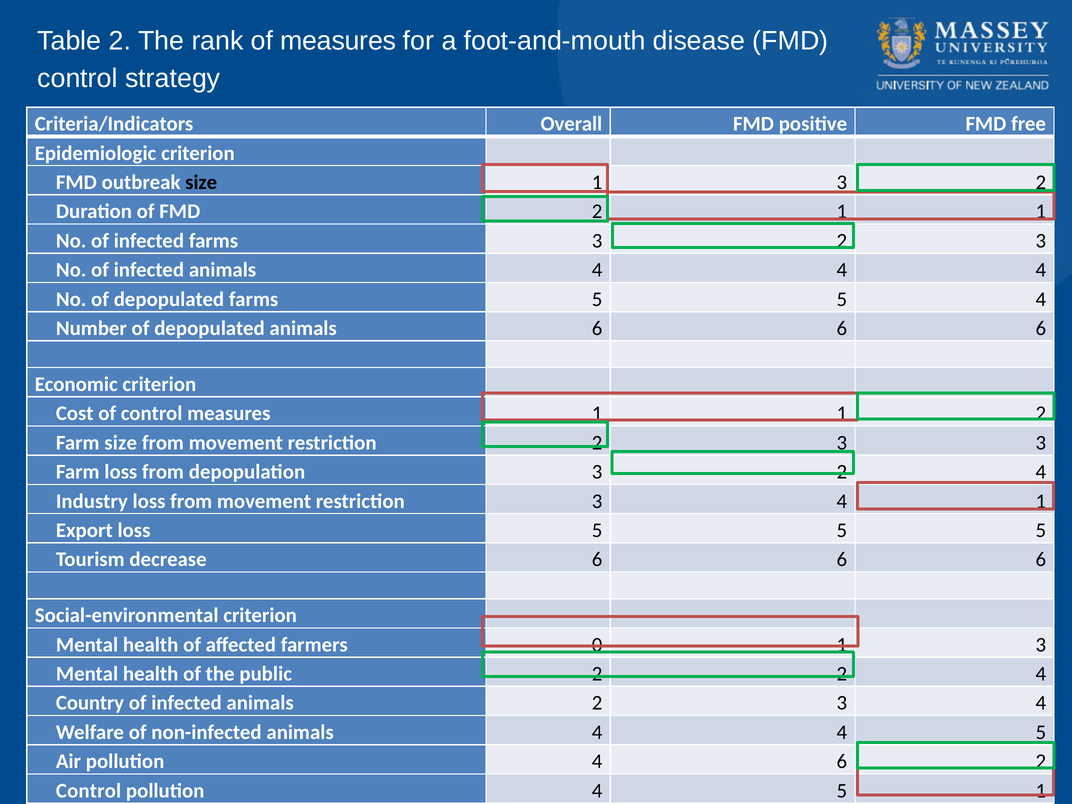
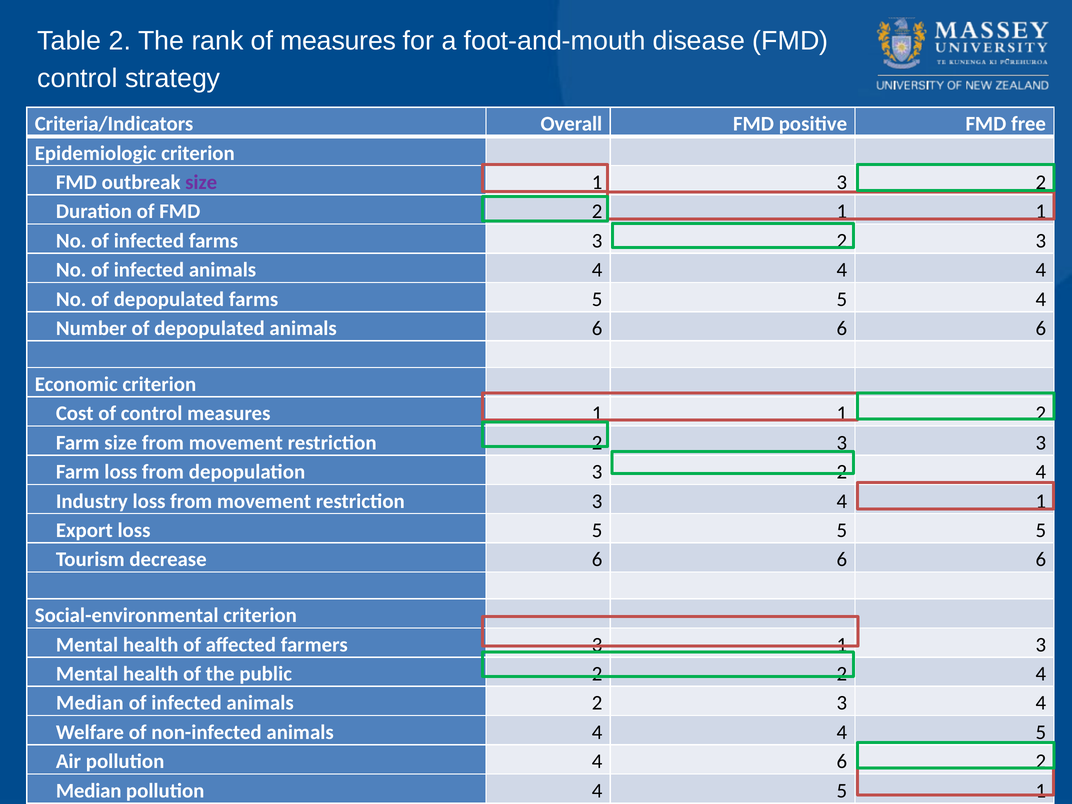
size at (201, 182) colour: black -> purple
farmers 0: 0 -> 3
Country at (90, 703): Country -> Median
Control at (89, 791): Control -> Median
